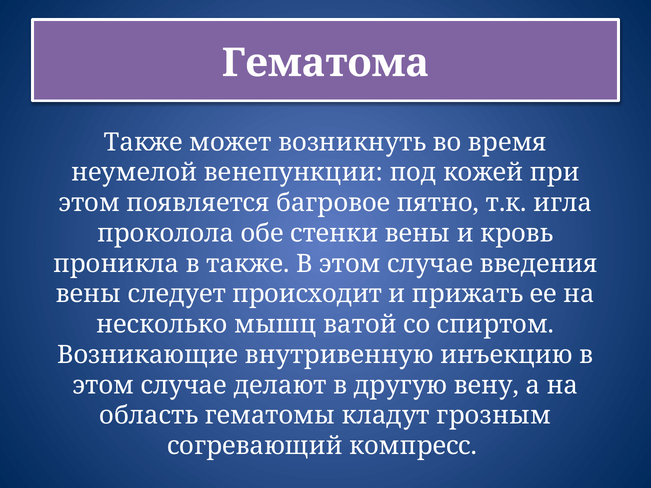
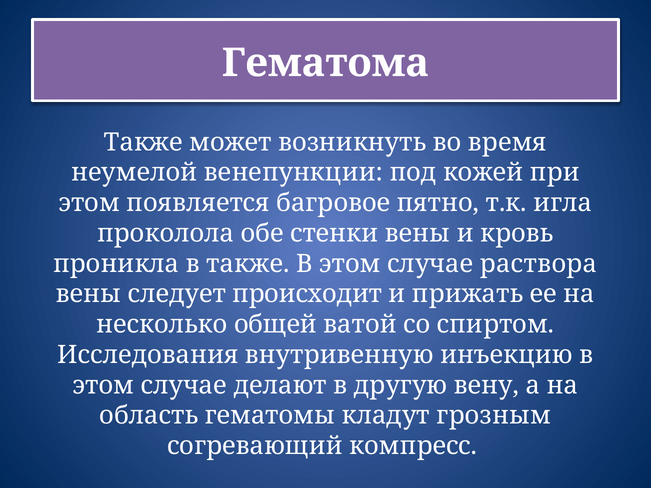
введения: введения -> раствора
мышц: мышц -> общей
Возникающие: Возникающие -> Исследования
